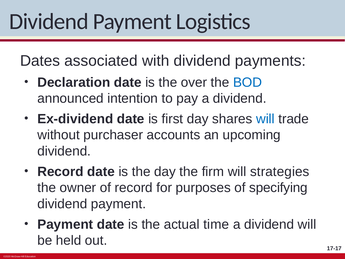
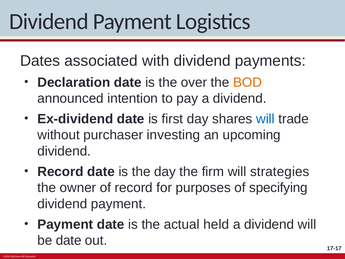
BOD colour: blue -> orange
accounts: accounts -> investing
time: time -> held
be held: held -> date
